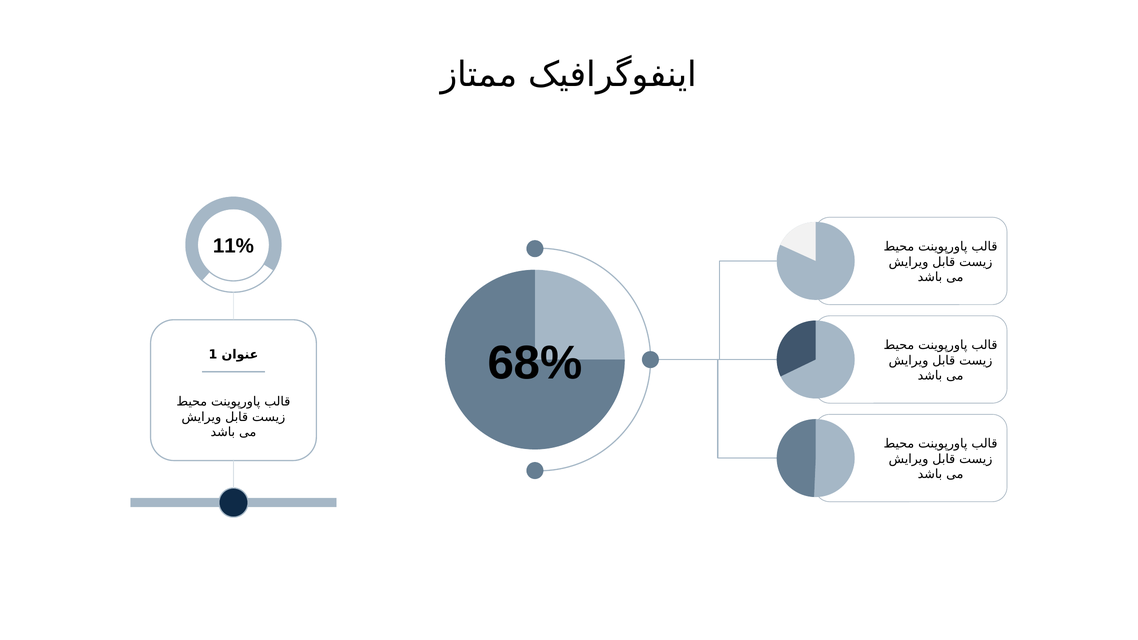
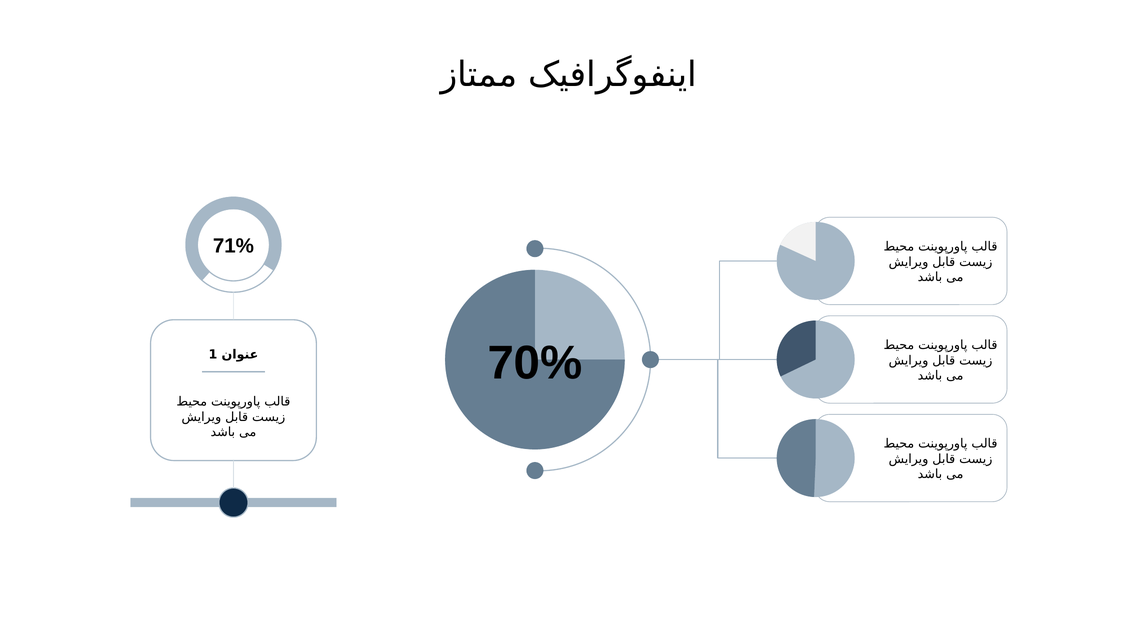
11%: 11% -> 71%
68%: 68% -> 70%
